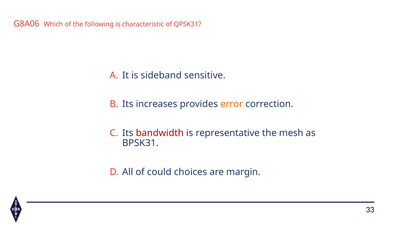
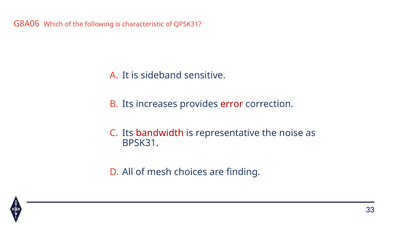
error colour: orange -> red
mesh: mesh -> noise
could: could -> mesh
margin: margin -> finding
